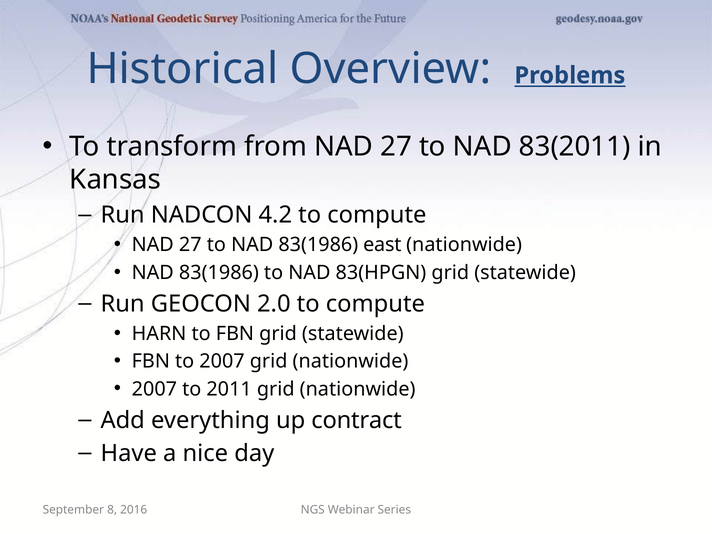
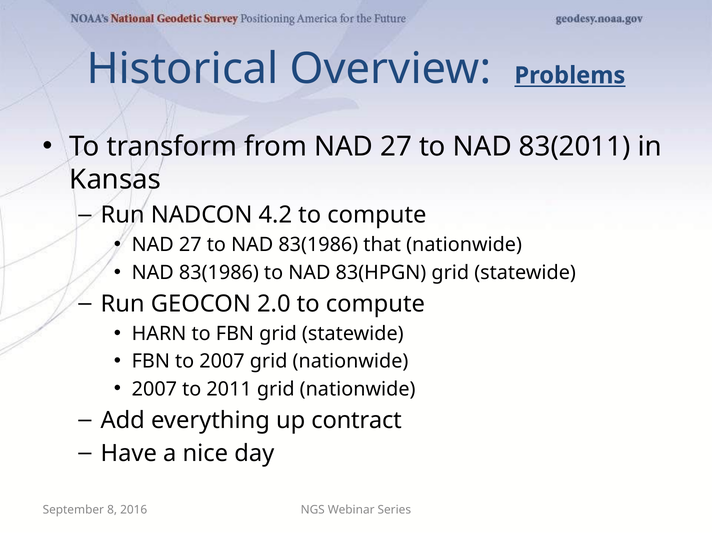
east: east -> that
